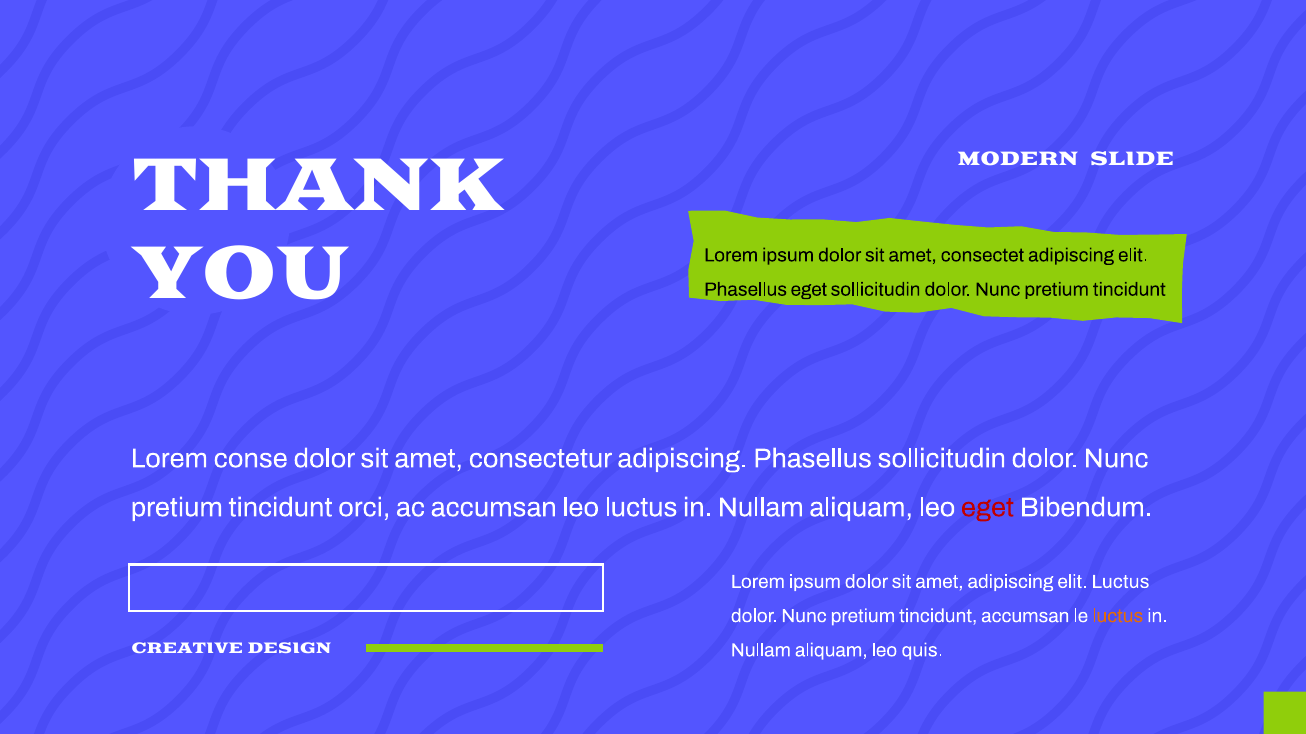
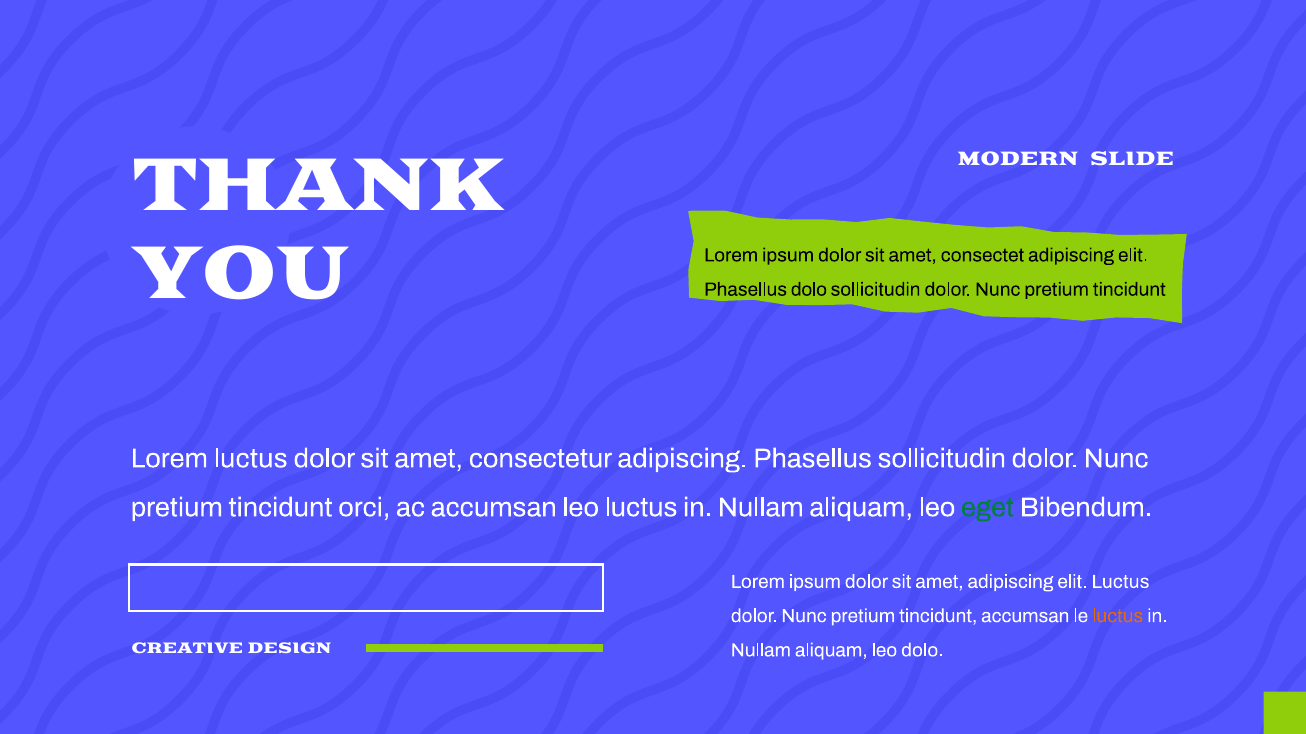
Phasellus eget: eget -> dolo
Lorem conse: conse -> luctus
eget at (988, 508) colour: red -> green
leo quis: quis -> dolo
